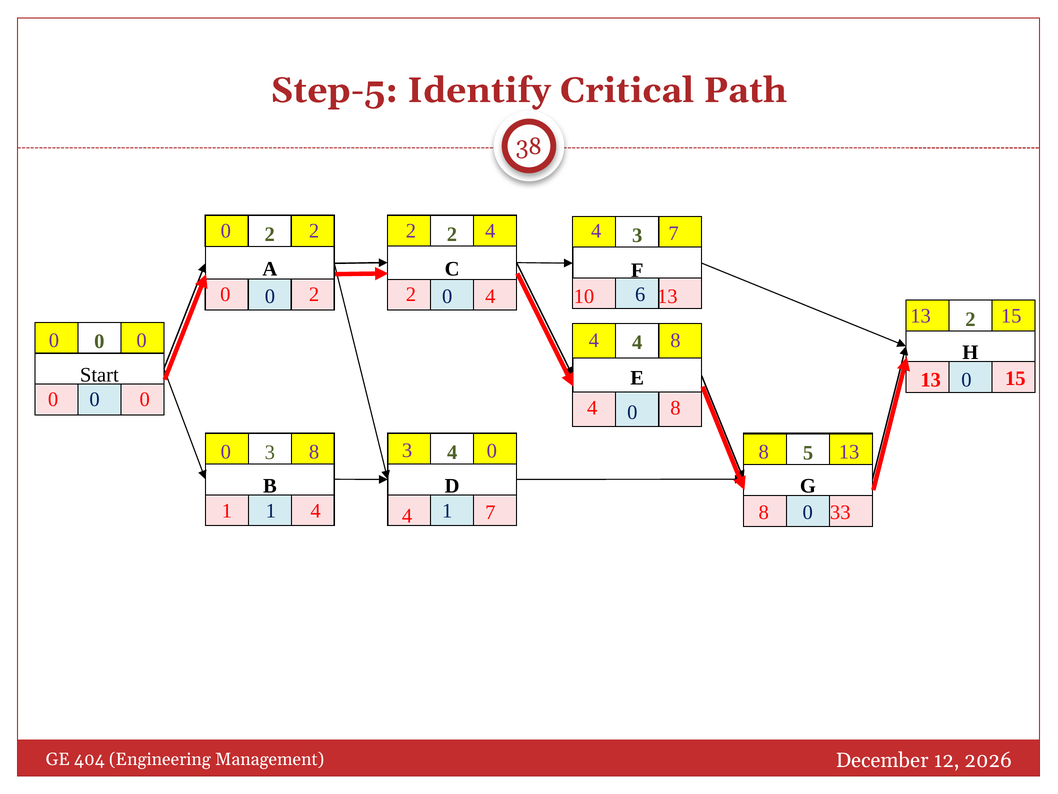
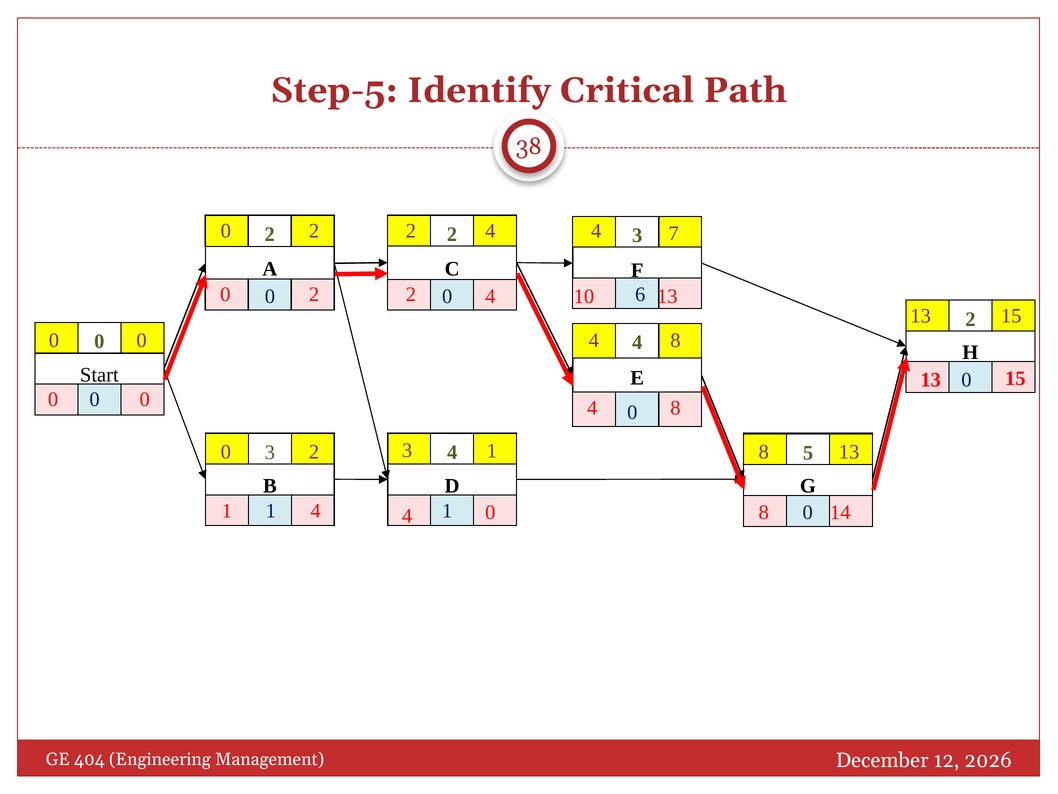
8 at (314, 452): 8 -> 2
3 0: 0 -> 1
33: 33 -> 14
7 at (490, 512): 7 -> 0
